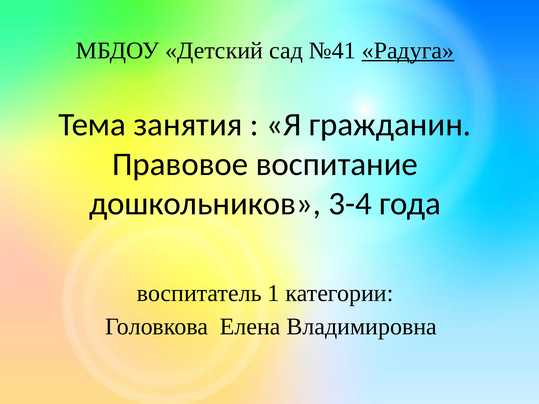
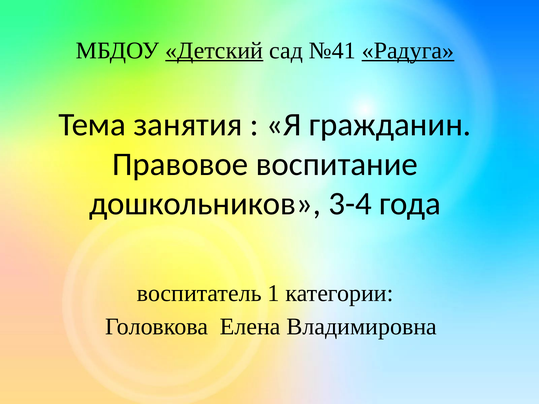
Детский underline: none -> present
